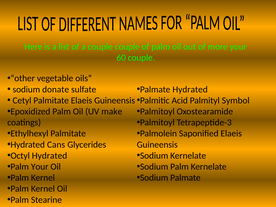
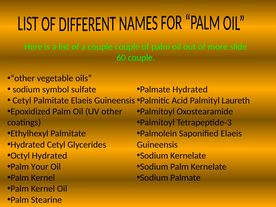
more your: your -> slide
donate: donate -> symbol
Symbol: Symbol -> Laureth
UV make: make -> other
Hydrated Cans: Cans -> Cetyl
